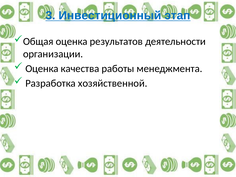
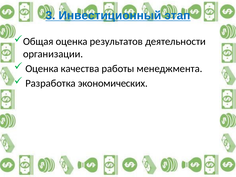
хозяйственной: хозяйственной -> экономических
